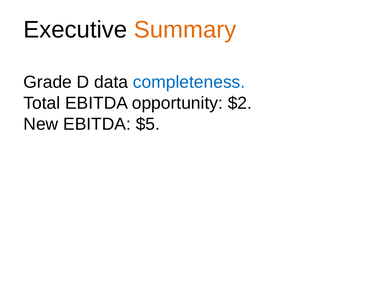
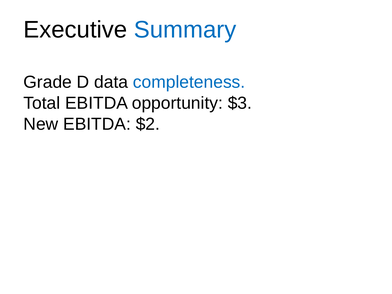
Summary colour: orange -> blue
$2: $2 -> $3
$5: $5 -> $2
